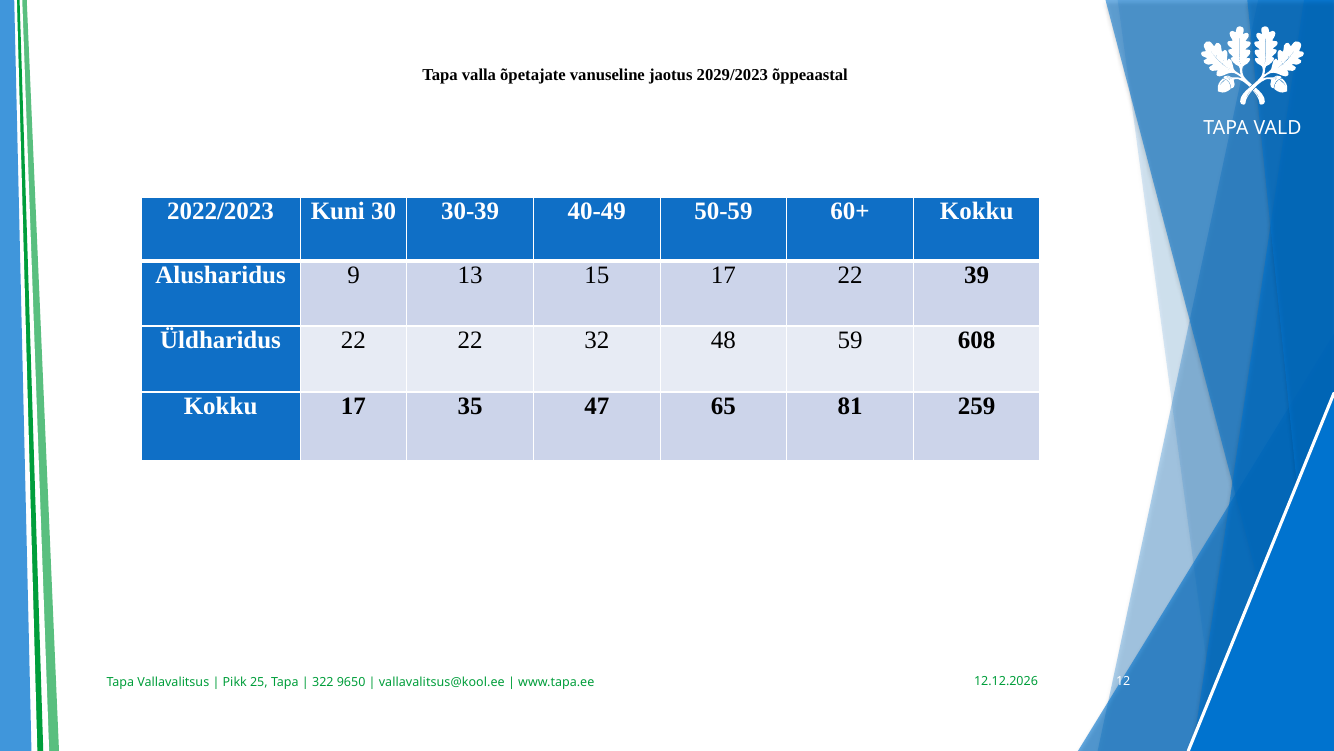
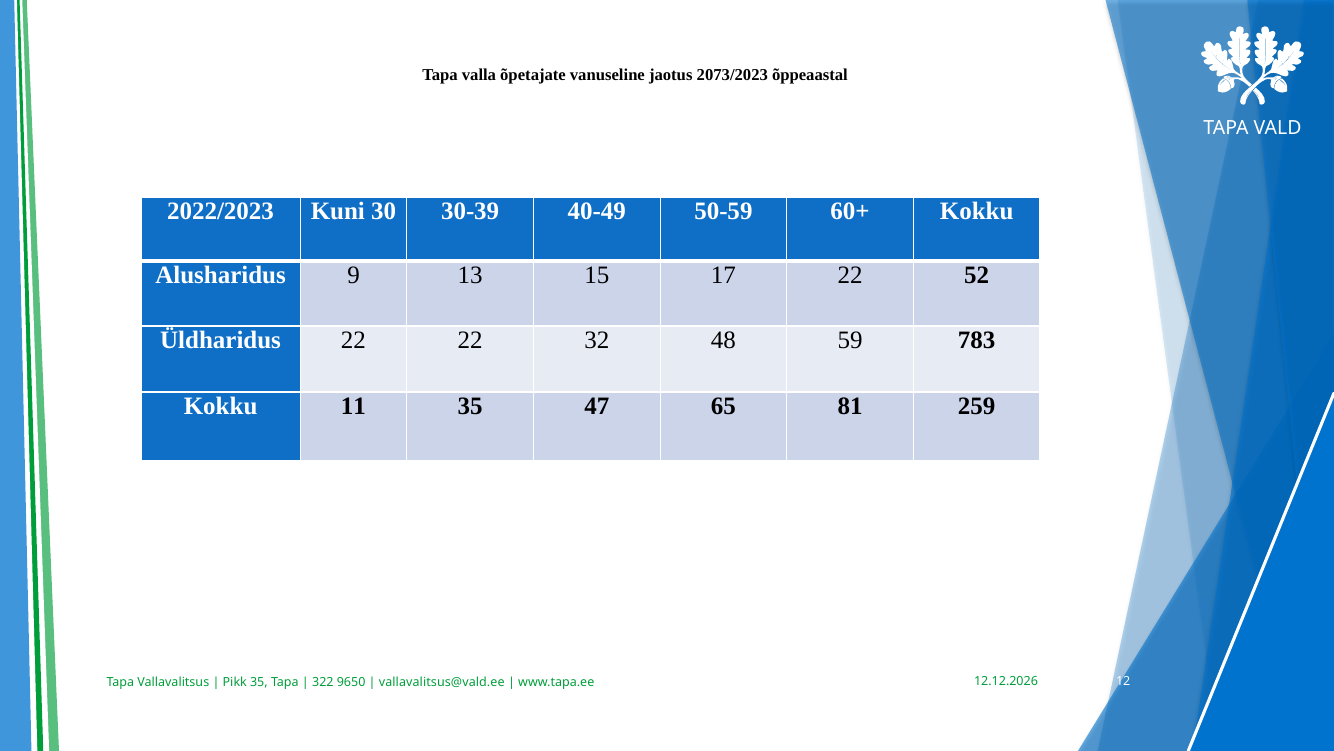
2029/2023: 2029/2023 -> 2073/2023
39: 39 -> 52
608: 608 -> 783
Kokku 17: 17 -> 11
Pikk 25: 25 -> 35
vallavalitsus@kool.ee: vallavalitsus@kool.ee -> vallavalitsus@vald.ee
